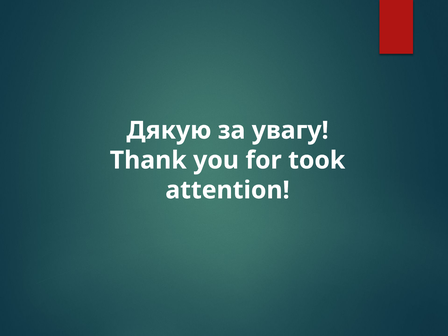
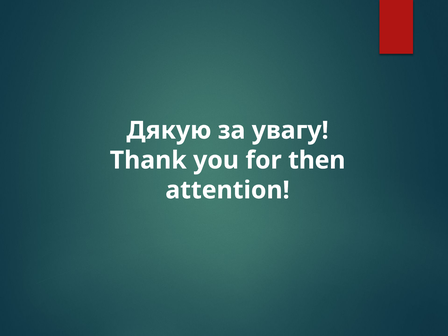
took: took -> then
